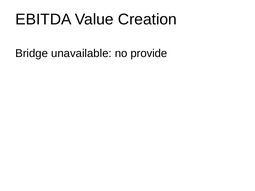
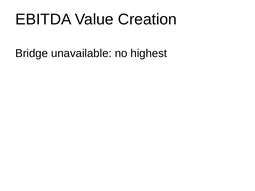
provide: provide -> highest
